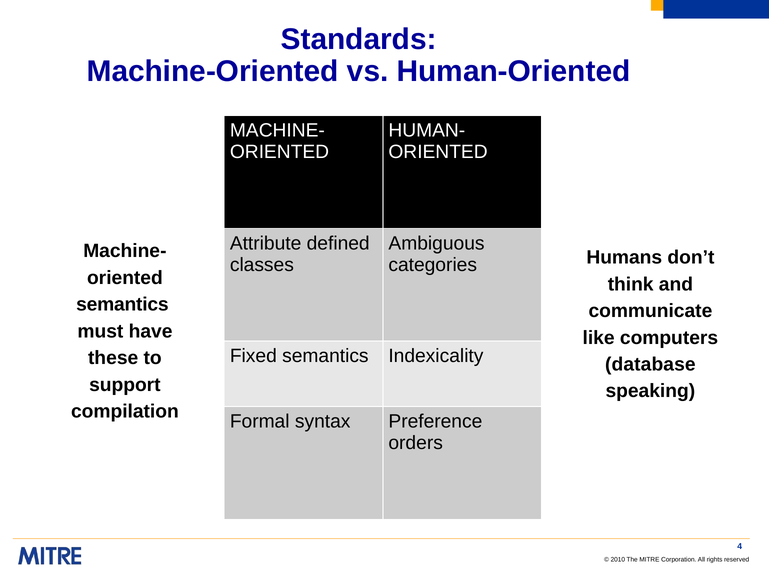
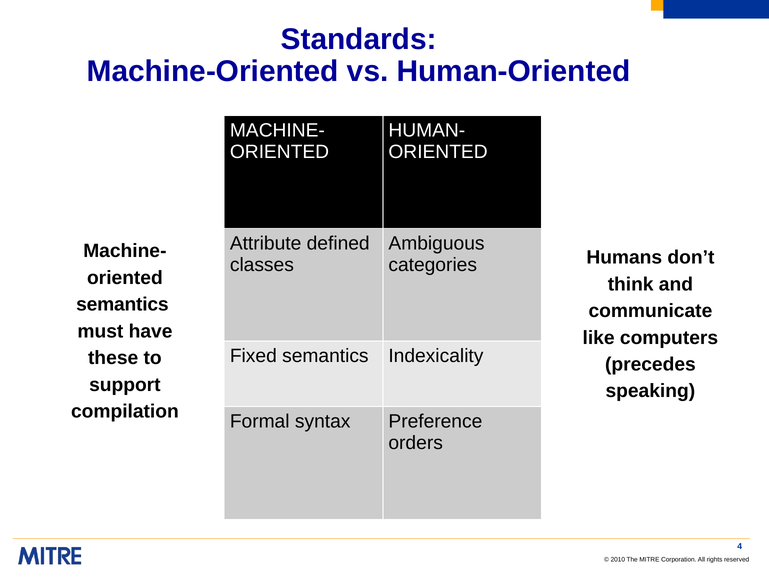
database: database -> precedes
